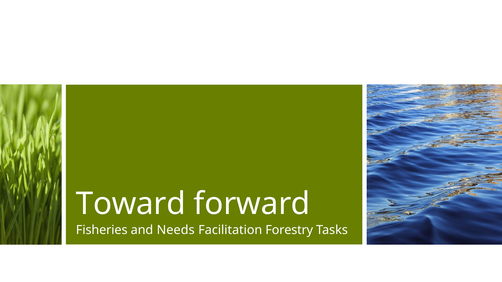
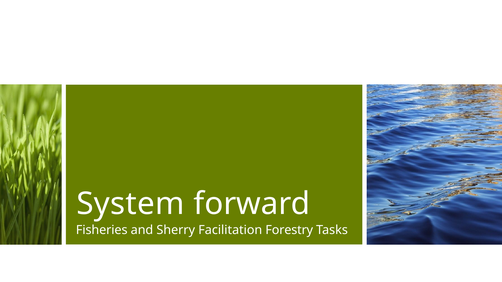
Toward: Toward -> System
Needs: Needs -> Sherry
